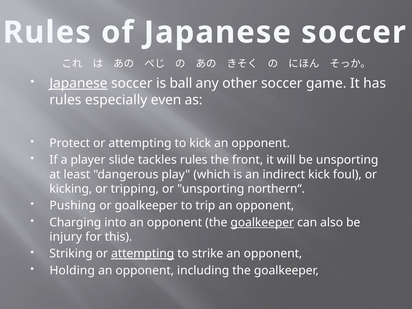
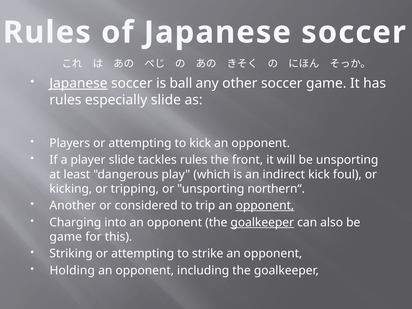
especially even: even -> slide
Protect: Protect -> Players
Pushing: Pushing -> Another
or goalkeeper: goalkeeper -> considered
opponent at (265, 206) underline: none -> present
injury at (66, 237): injury -> game
attempting at (143, 254) underline: present -> none
